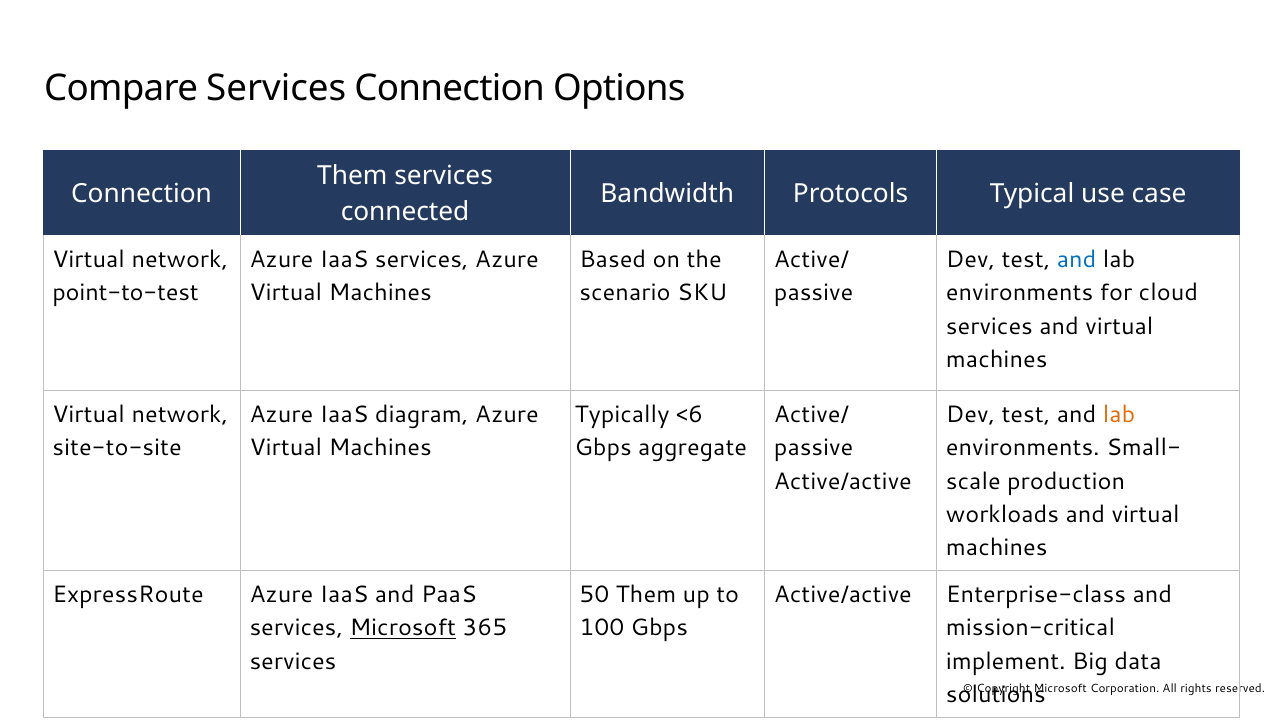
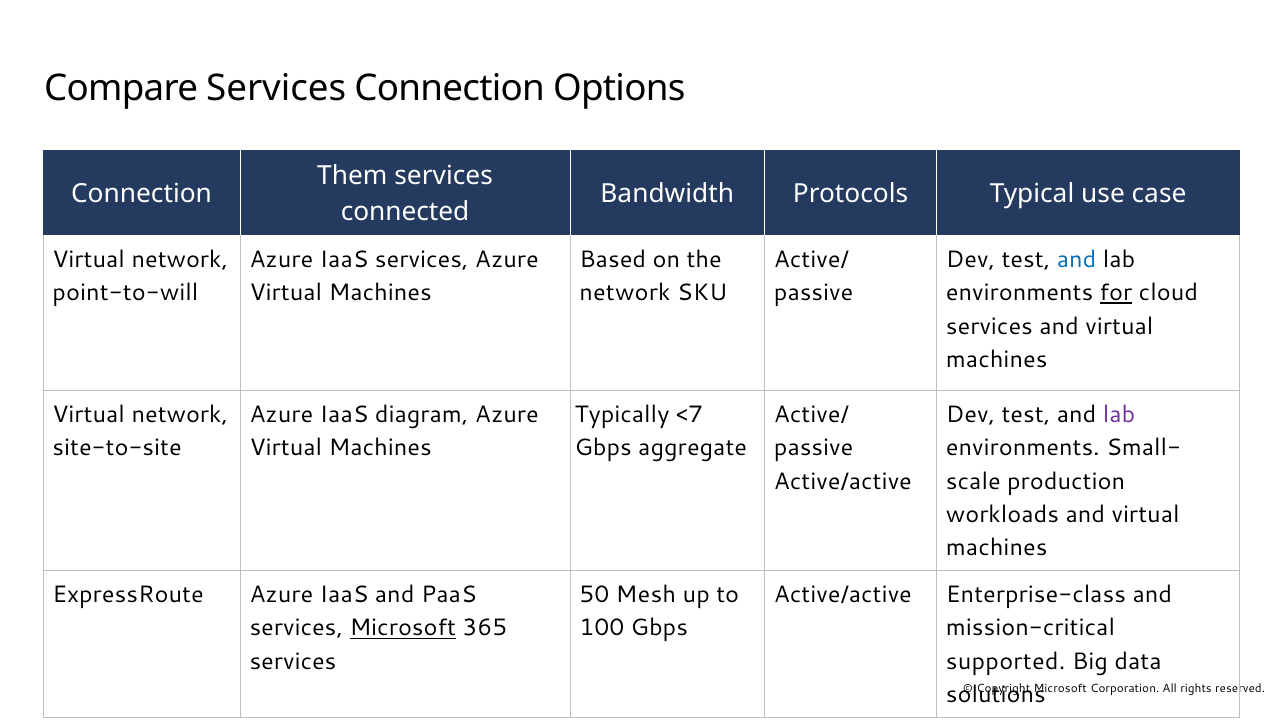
point-to-test: point-to-test -> point-to-will
scenario at (625, 293): scenario -> network
for underline: none -> present
<6: <6 -> <7
lab at (1119, 414) colour: orange -> purple
50 Them: Them -> Mesh
implement: implement -> supported
